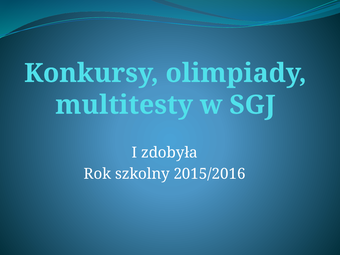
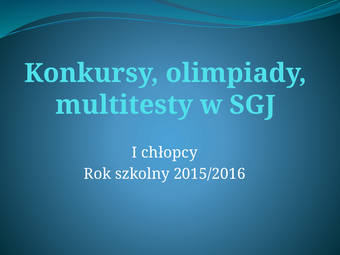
zdobyła: zdobyła -> chłopcy
